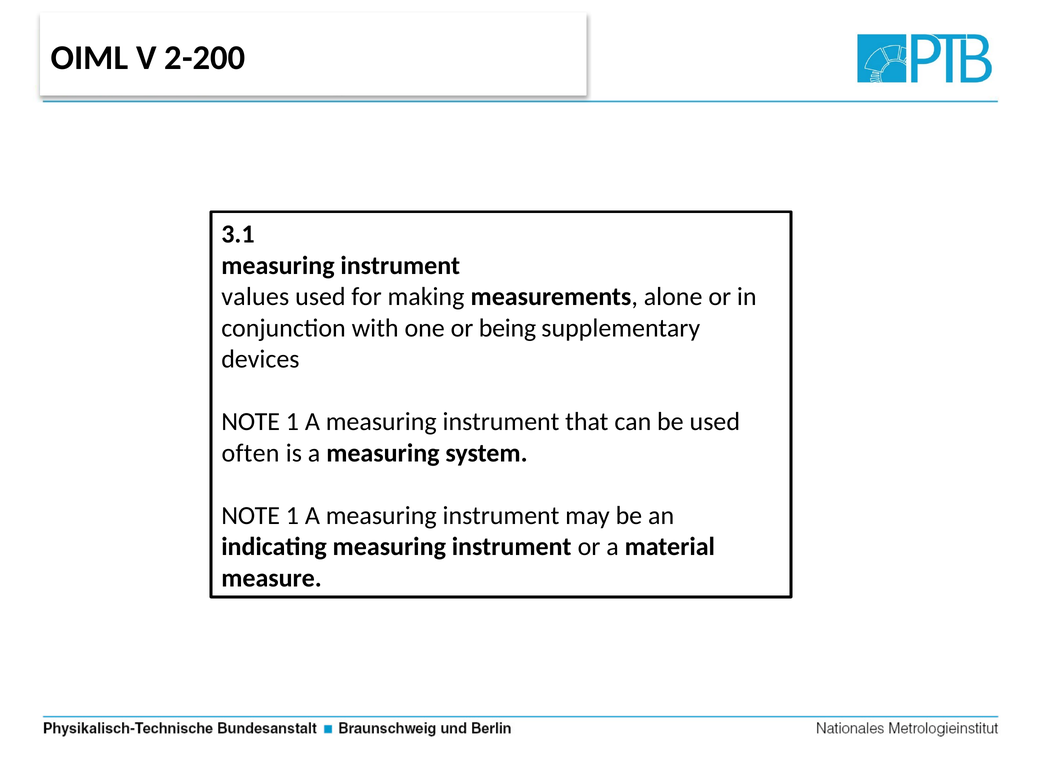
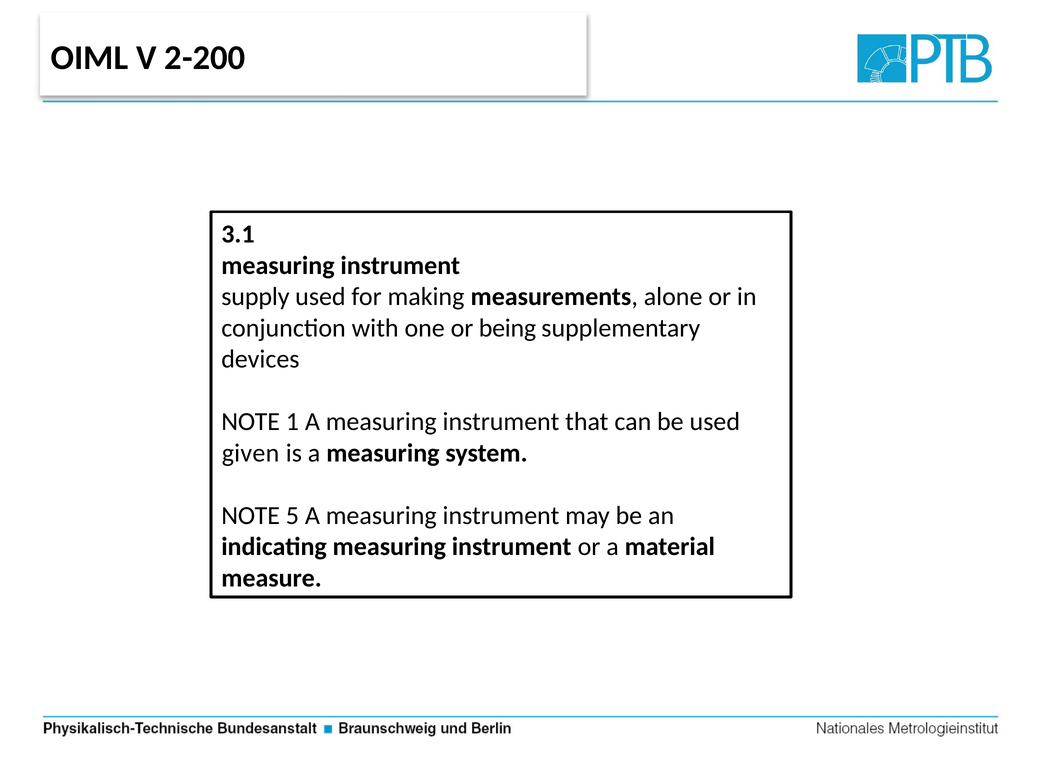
values: values -> supply
often: often -> given
1 at (292, 515): 1 -> 5
